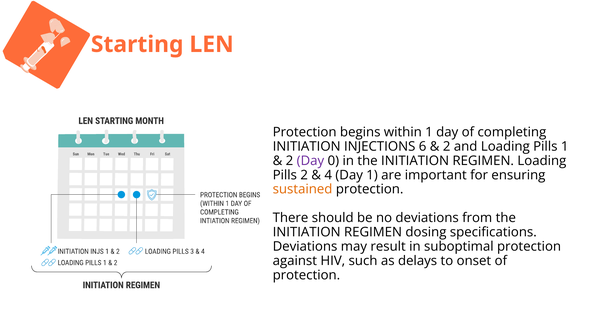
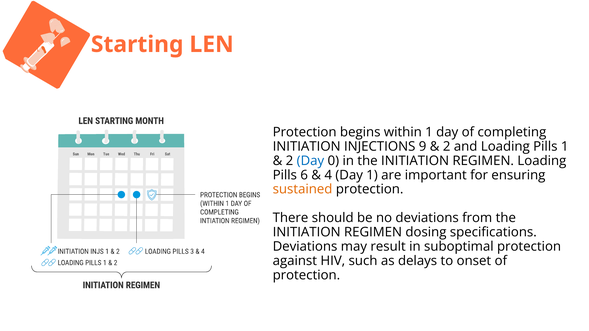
6: 6 -> 9
Day at (310, 161) colour: purple -> blue
Pills 2: 2 -> 6
